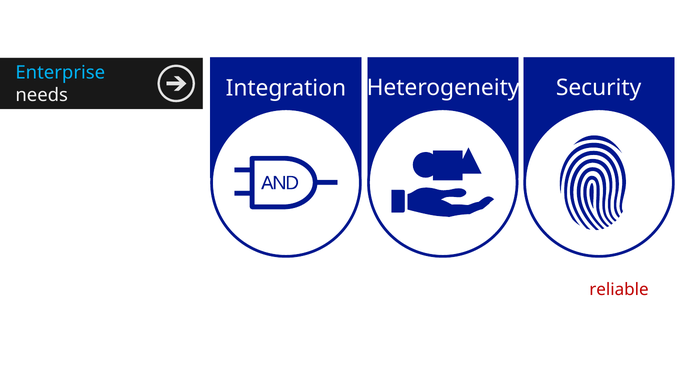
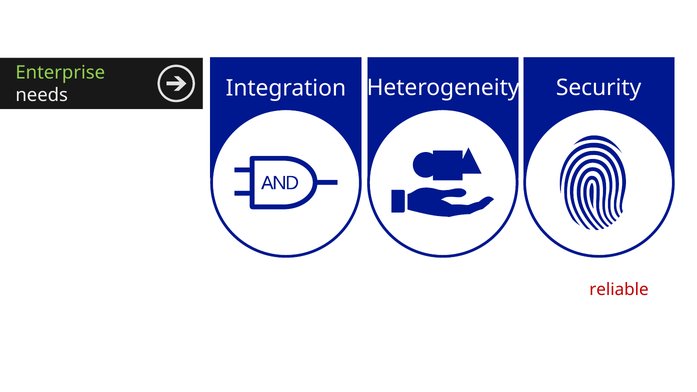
Enterprise colour: light blue -> light green
